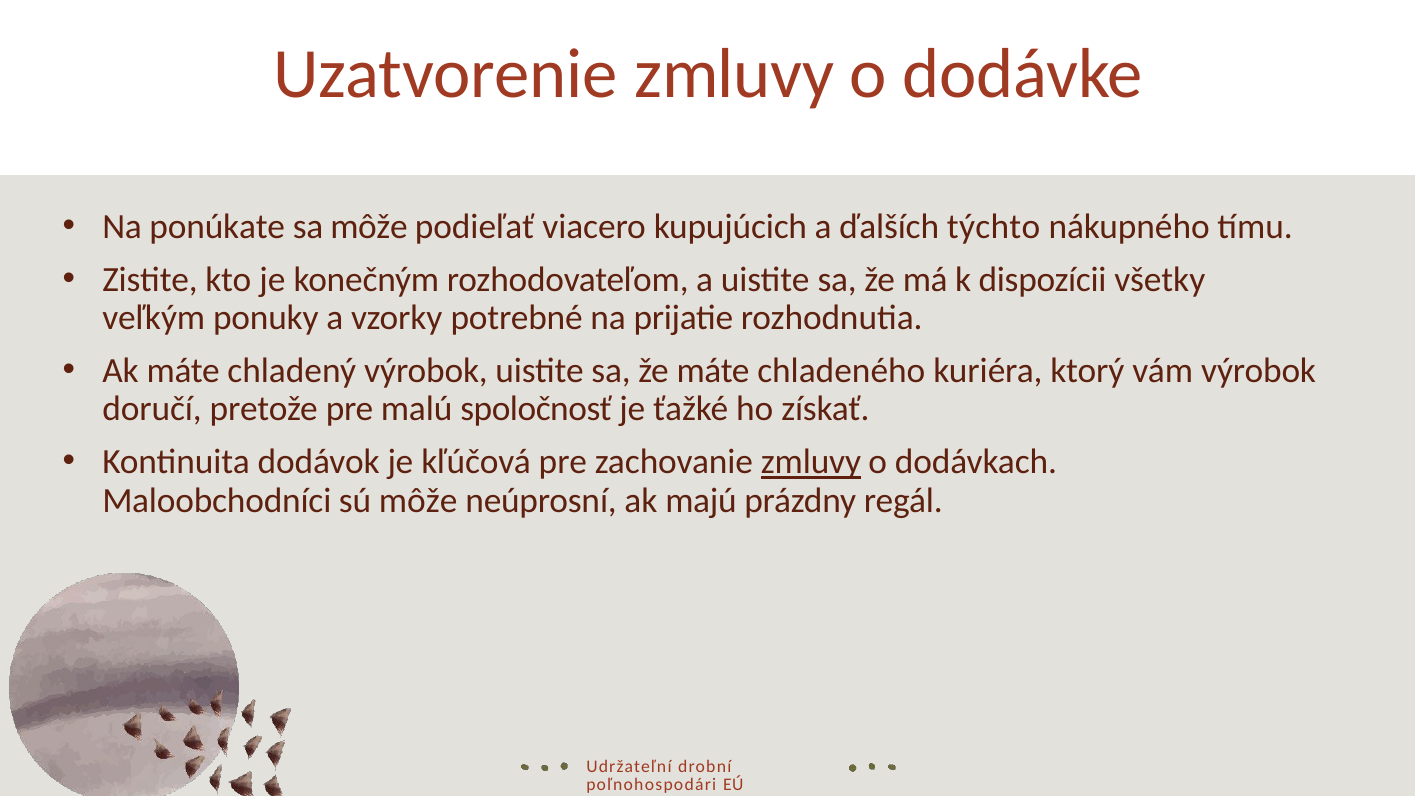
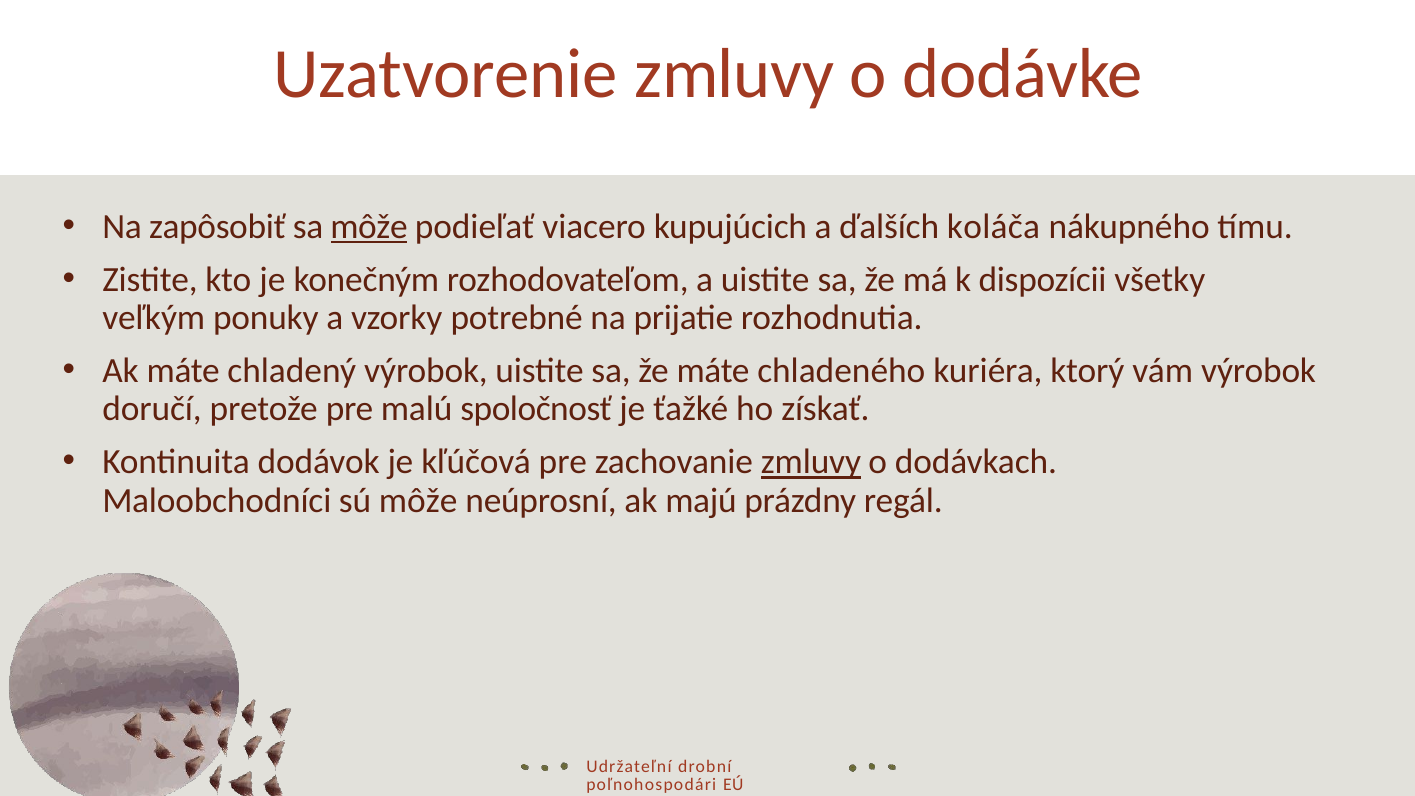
ponúkate: ponúkate -> zapôsobiť
môže at (369, 226) underline: none -> present
týchto: týchto -> koláča
